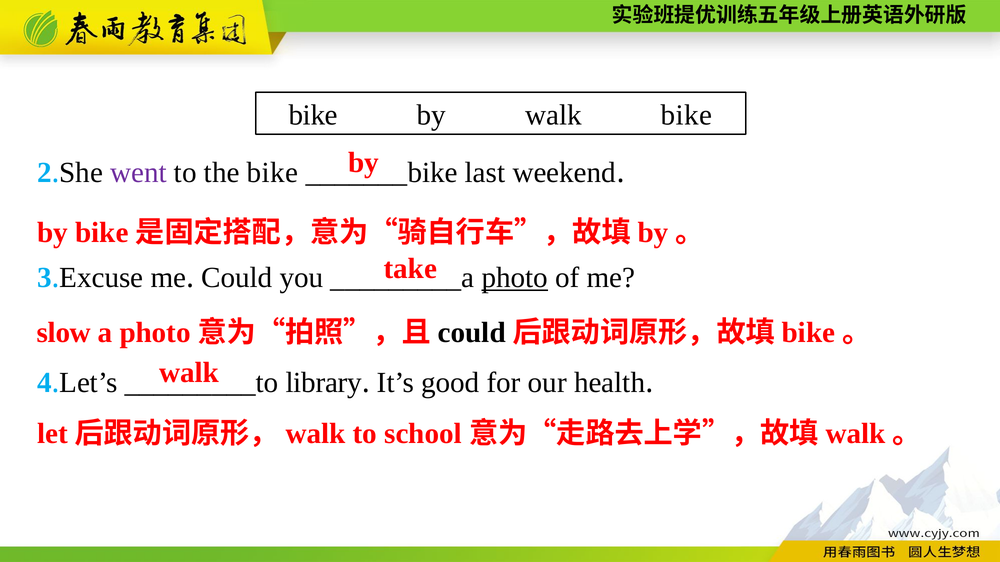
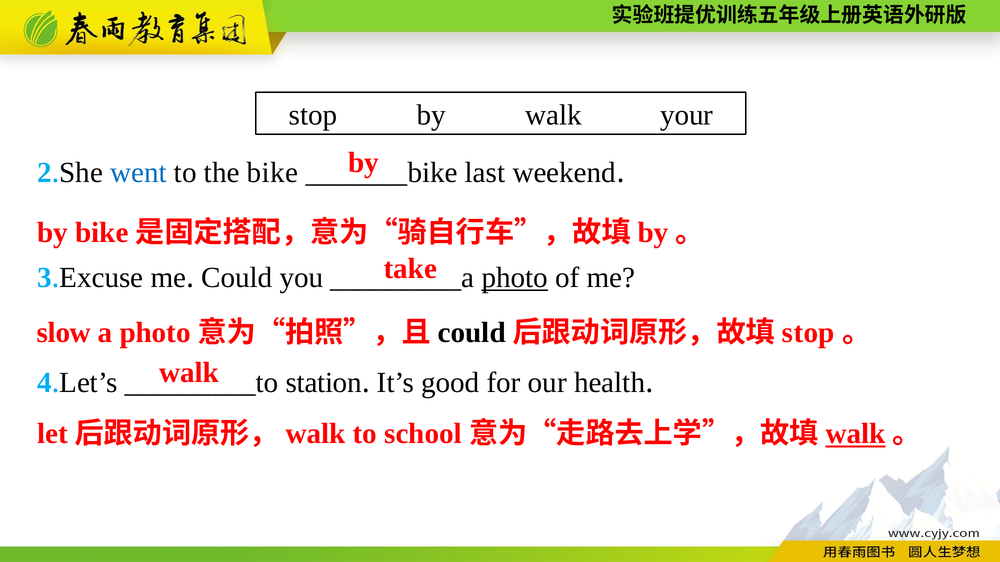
bike at (313, 115): bike -> stop
walk bike: bike -> your
went colour: purple -> blue
bike at (808, 333): bike -> stop
library: library -> station
walk at (855, 434) underline: none -> present
